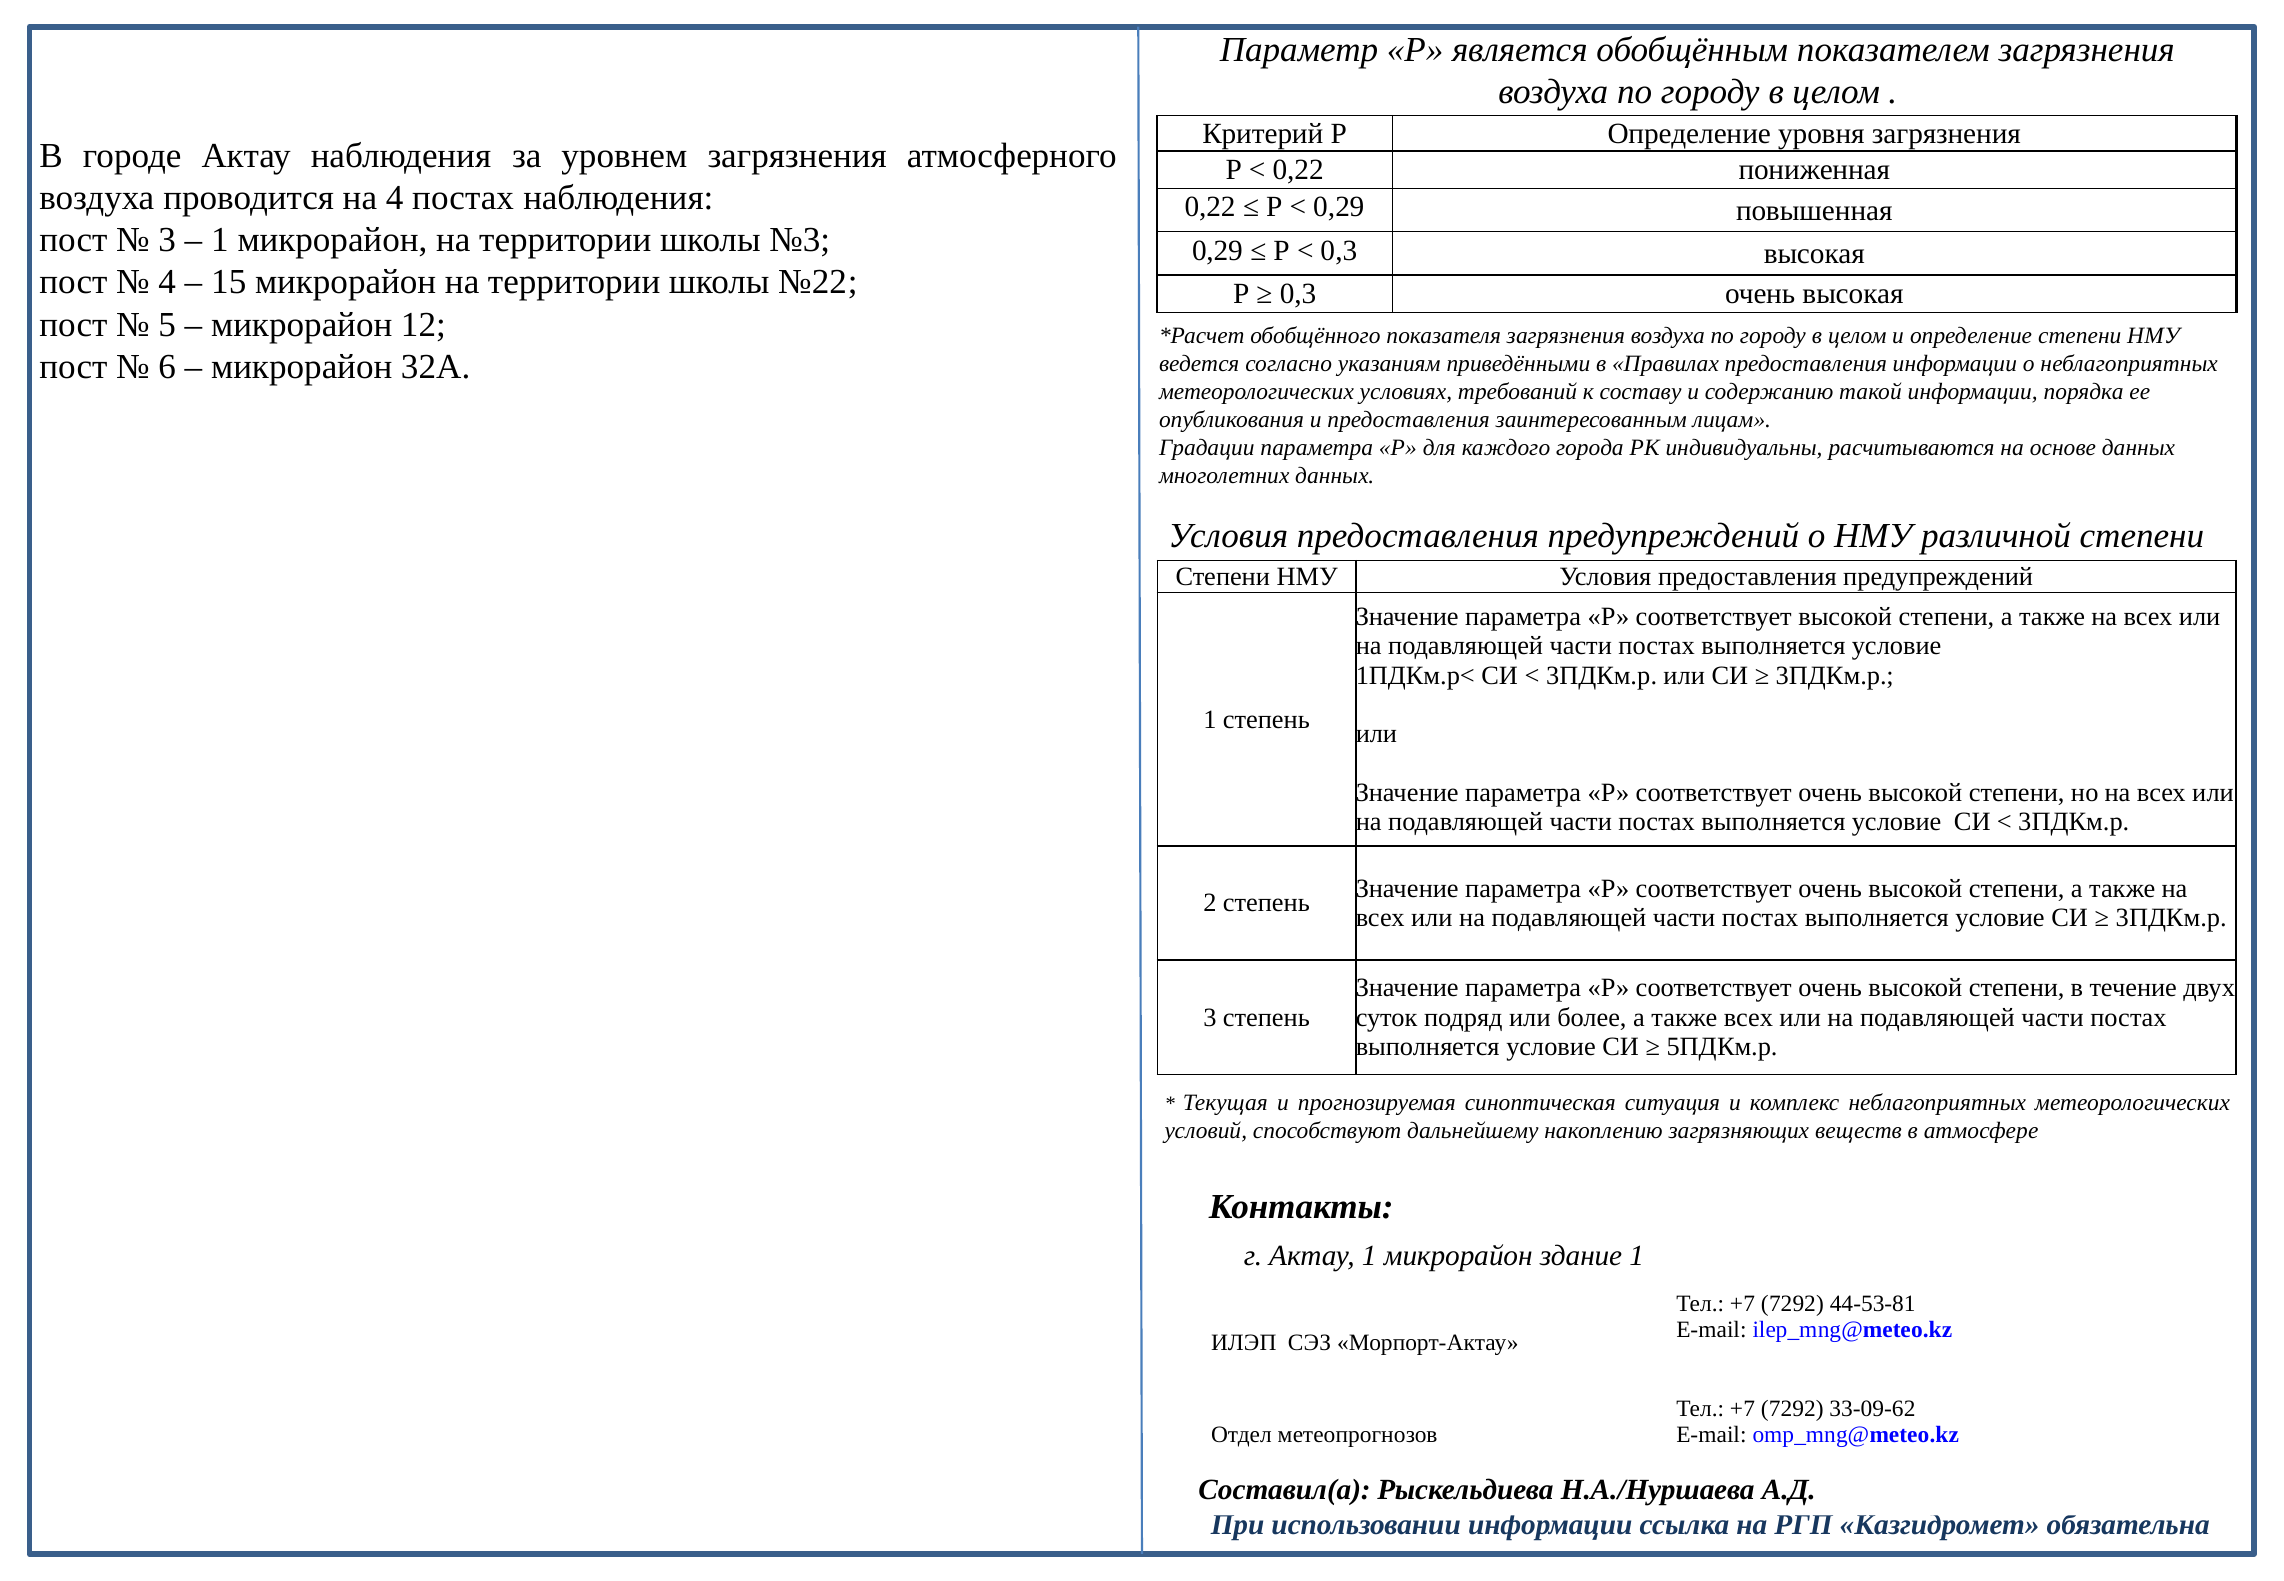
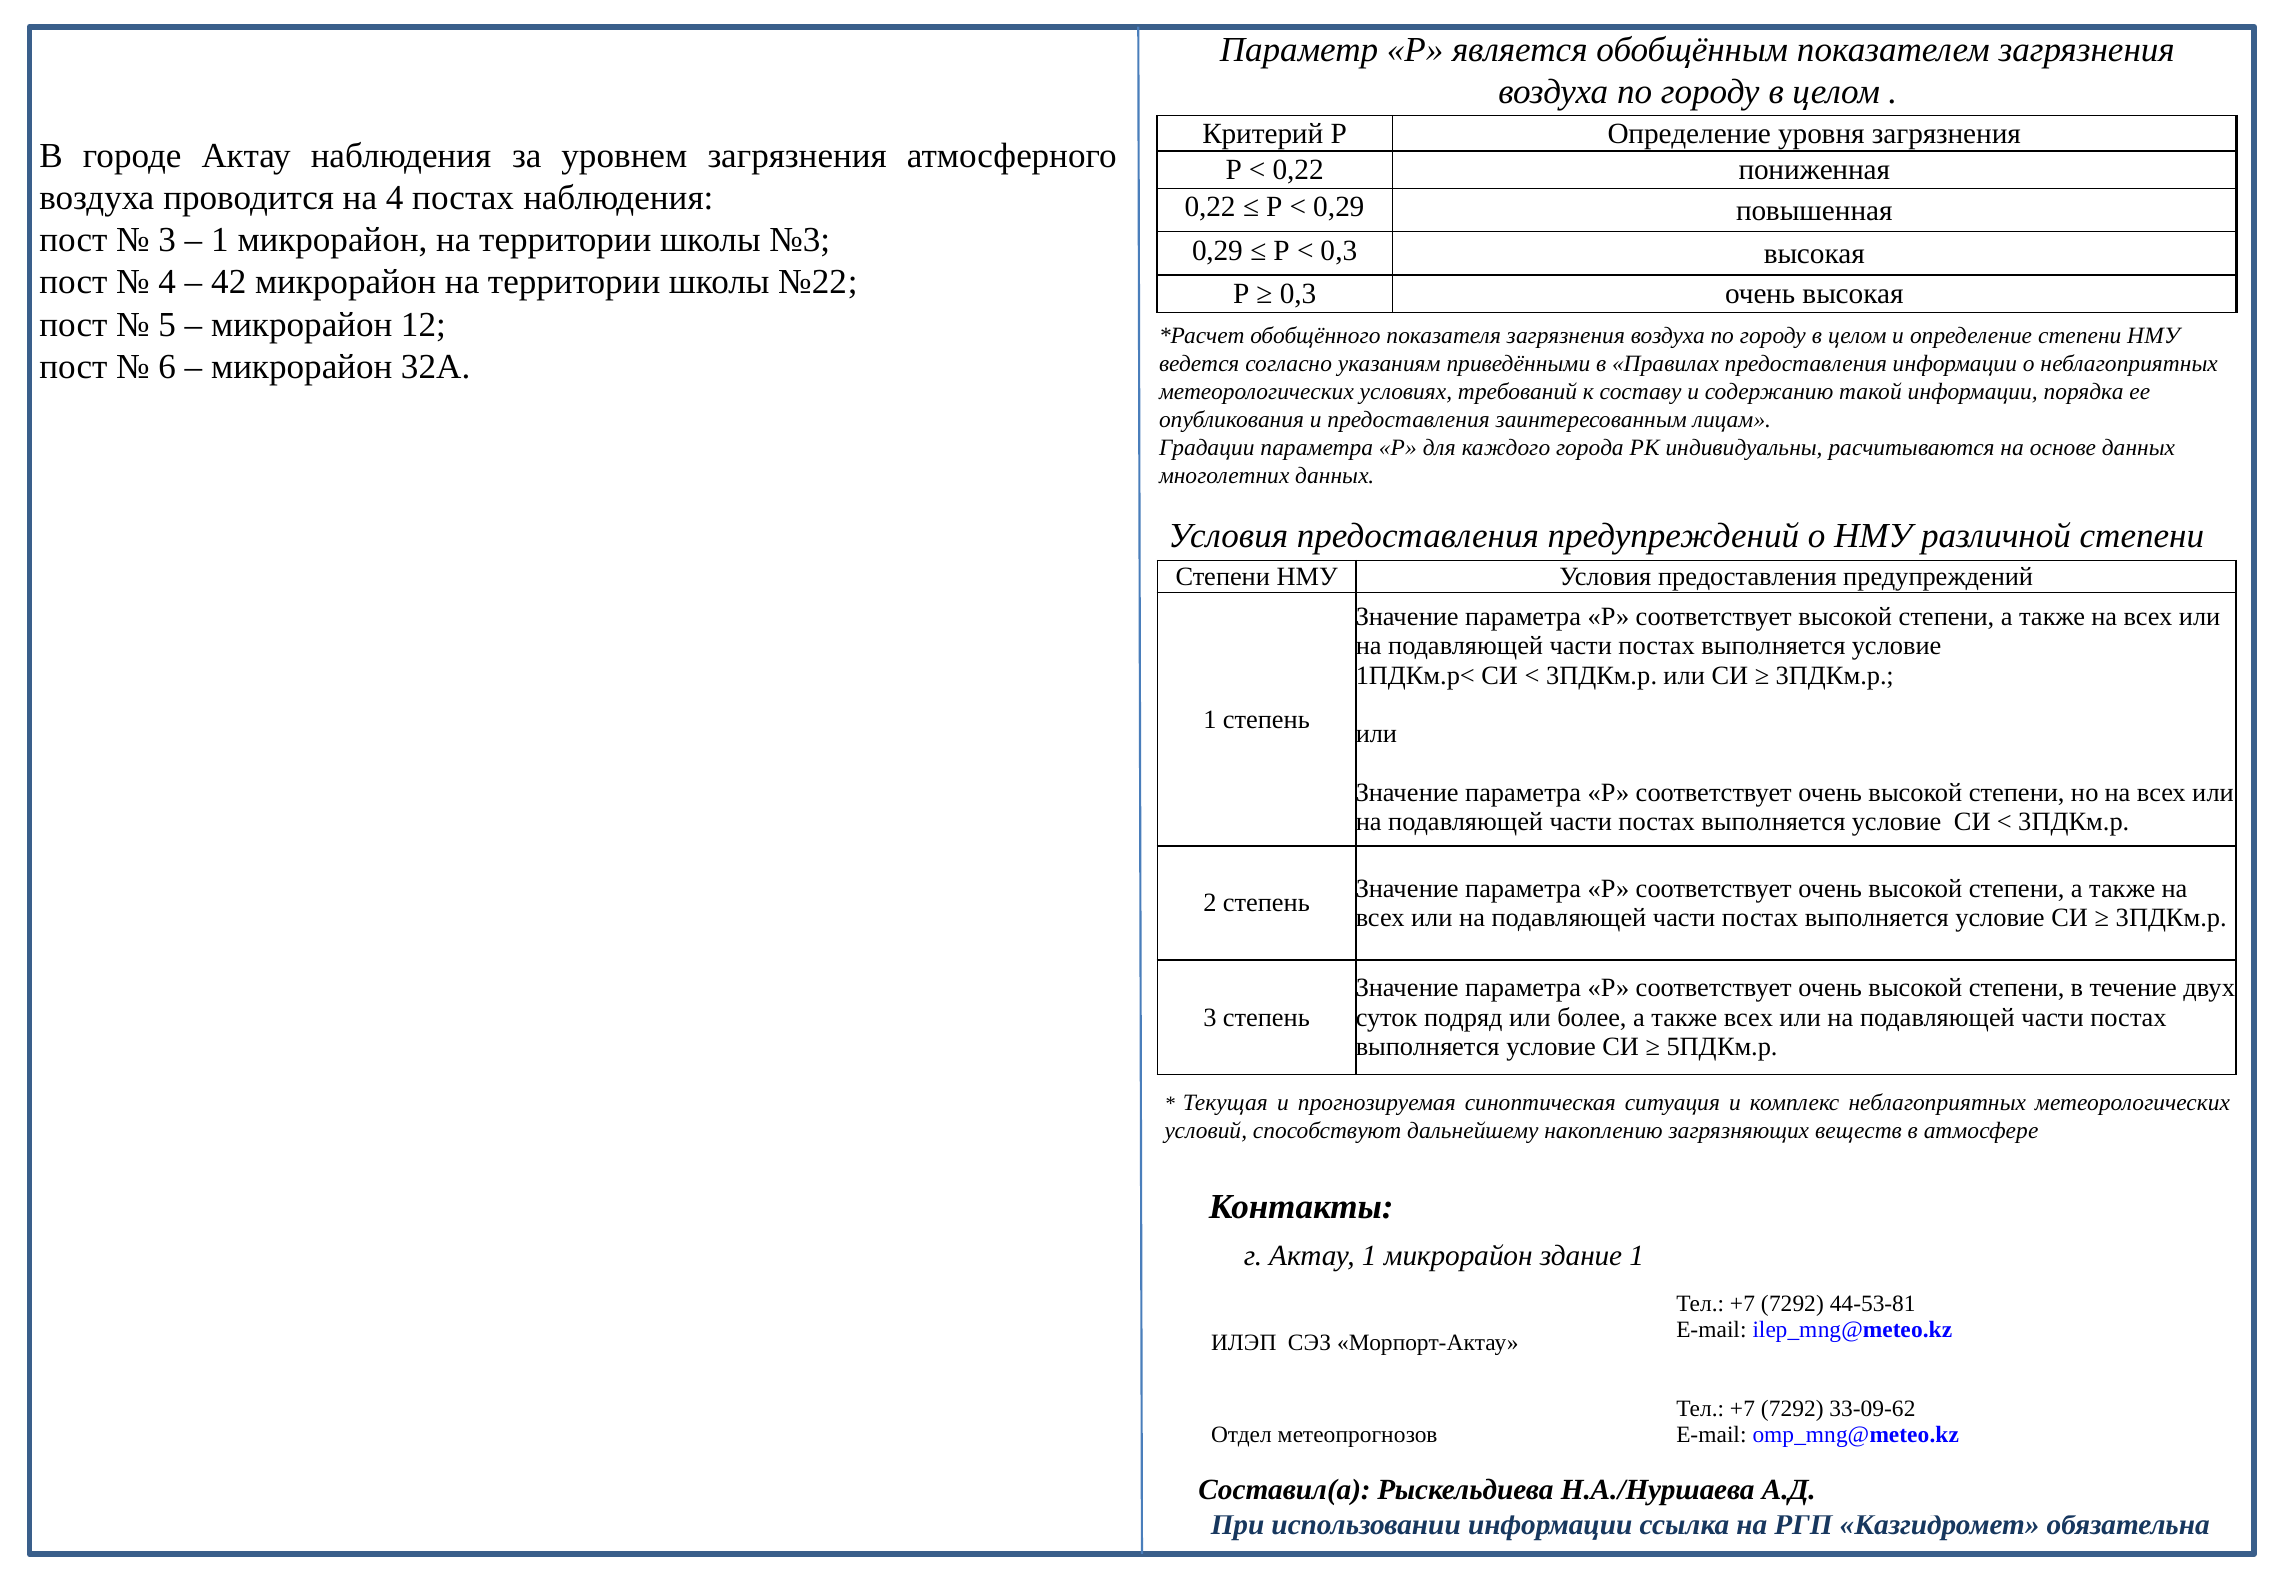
15: 15 -> 42
